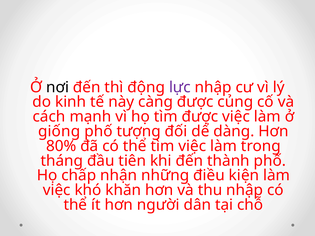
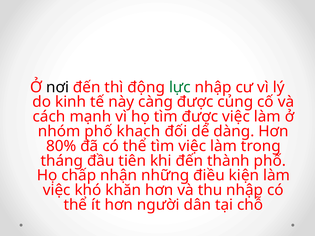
lực colour: purple -> green
giống: giống -> nhóm
tượng: tượng -> khach
